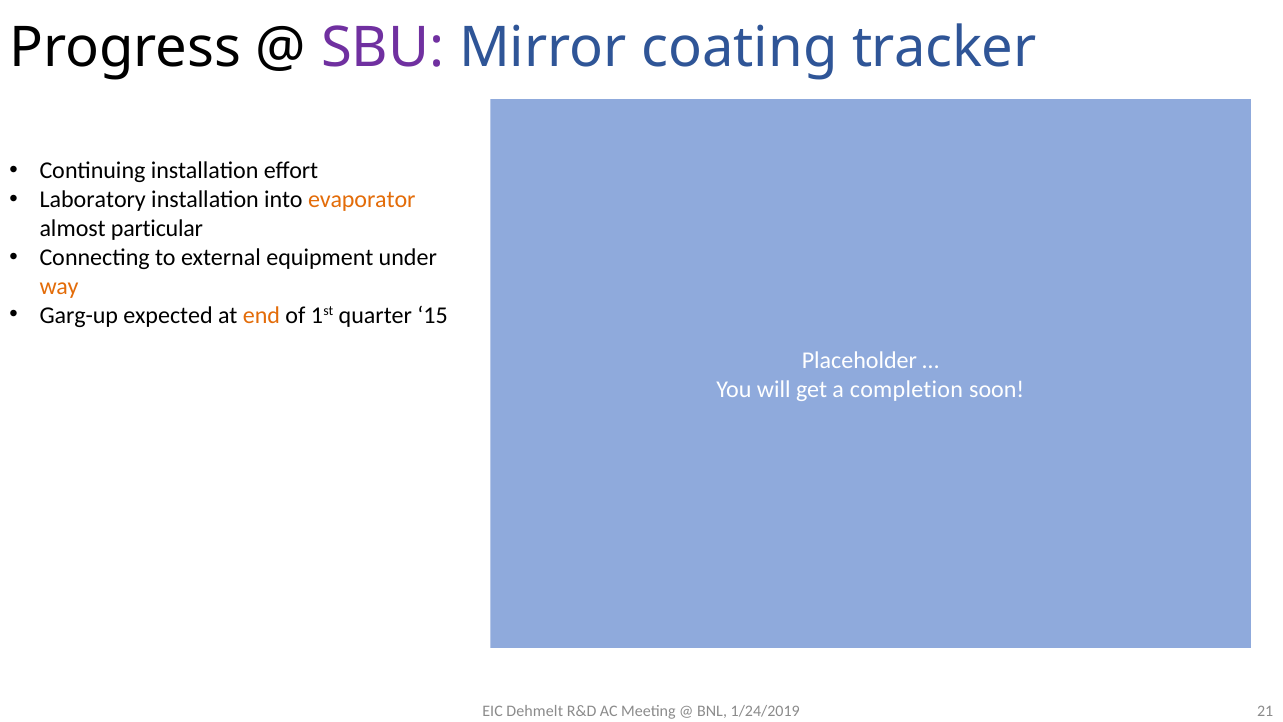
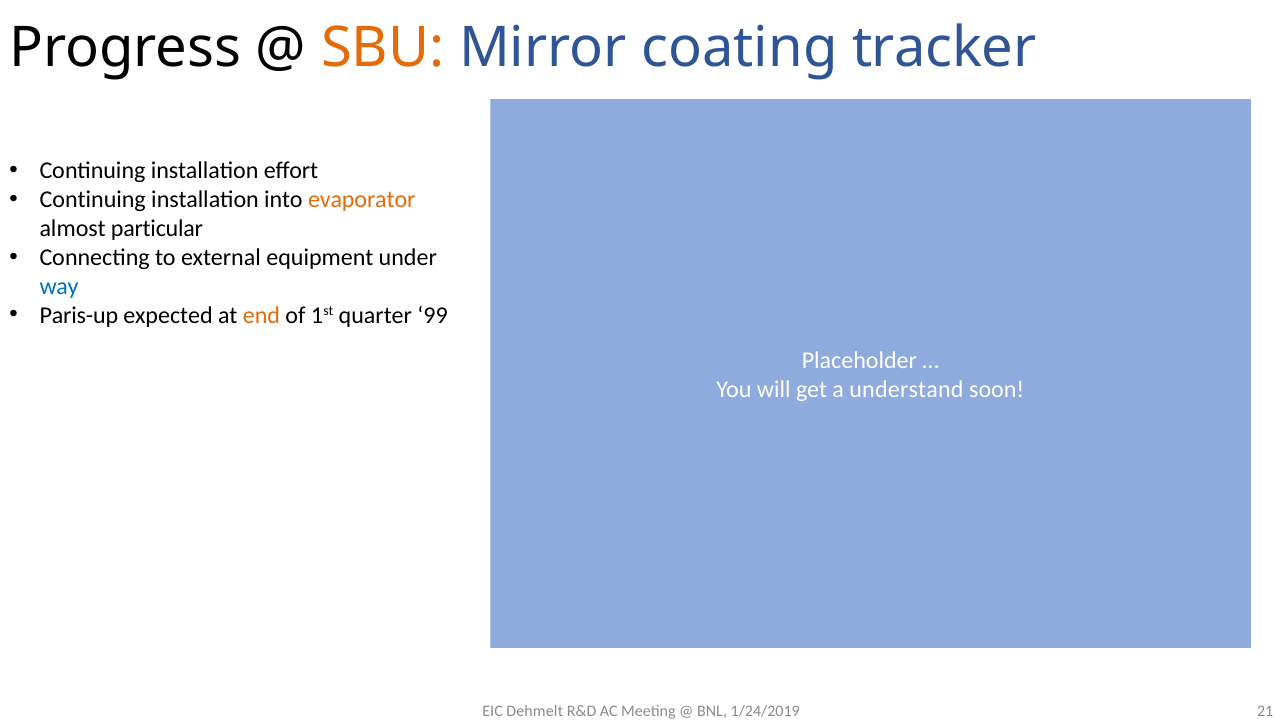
SBU colour: purple -> orange
Laboratory at (93, 200): Laboratory -> Continuing
way colour: orange -> blue
Garg-up: Garg-up -> Paris-up
15: 15 -> 99
completion: completion -> understand
